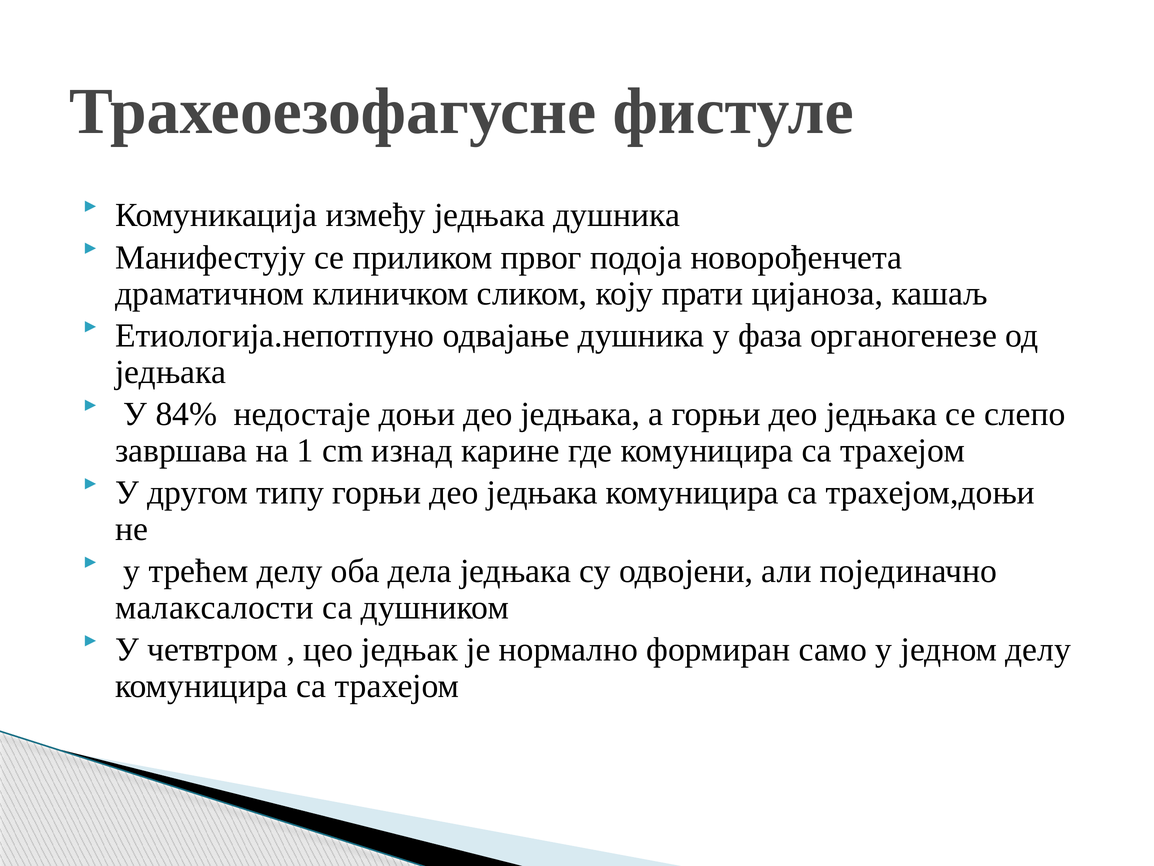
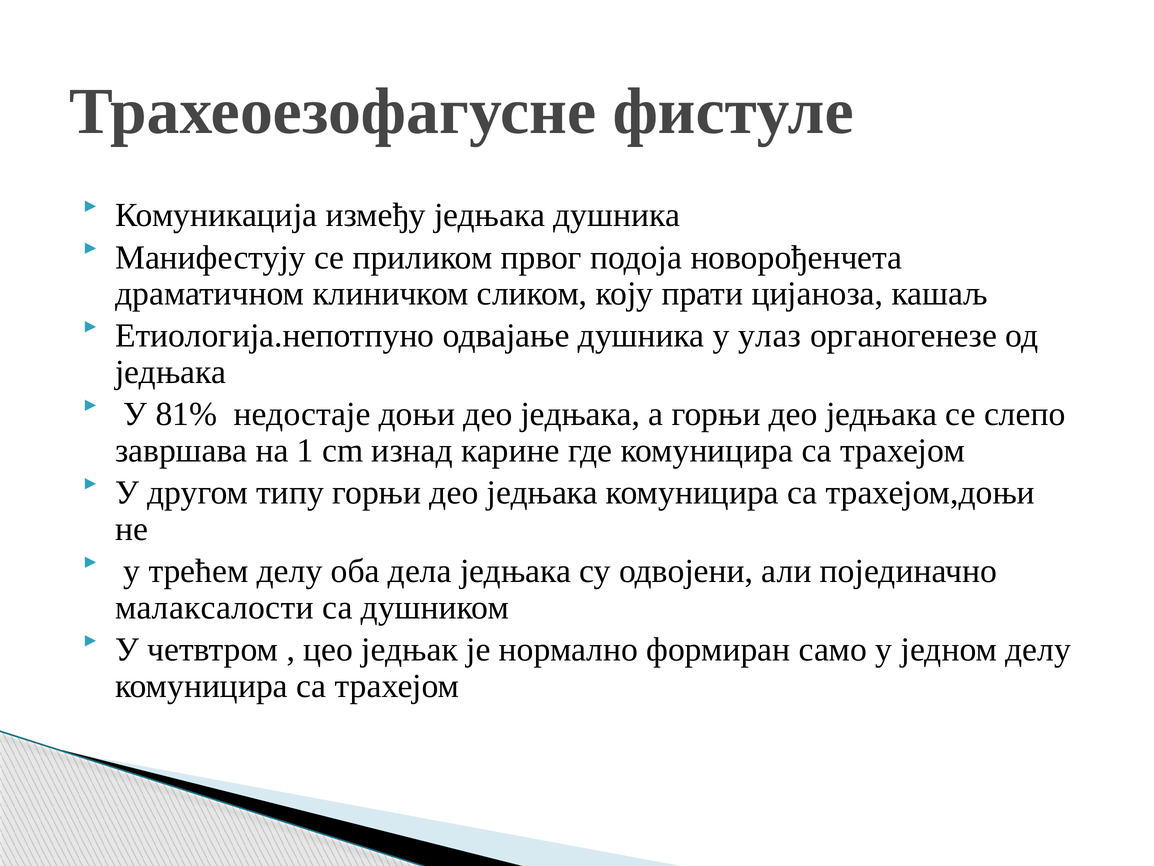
фаза: фаза -> улаз
84%: 84% -> 81%
